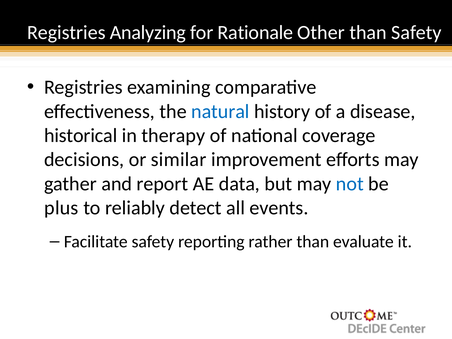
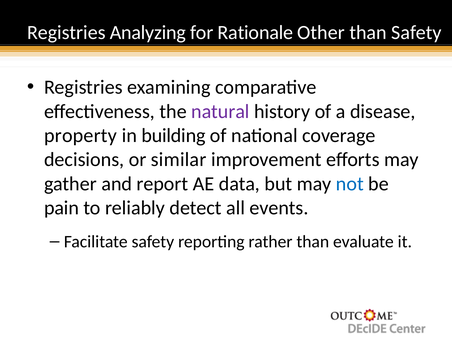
natural colour: blue -> purple
historical: historical -> property
therapy: therapy -> building
plus: plus -> pain
